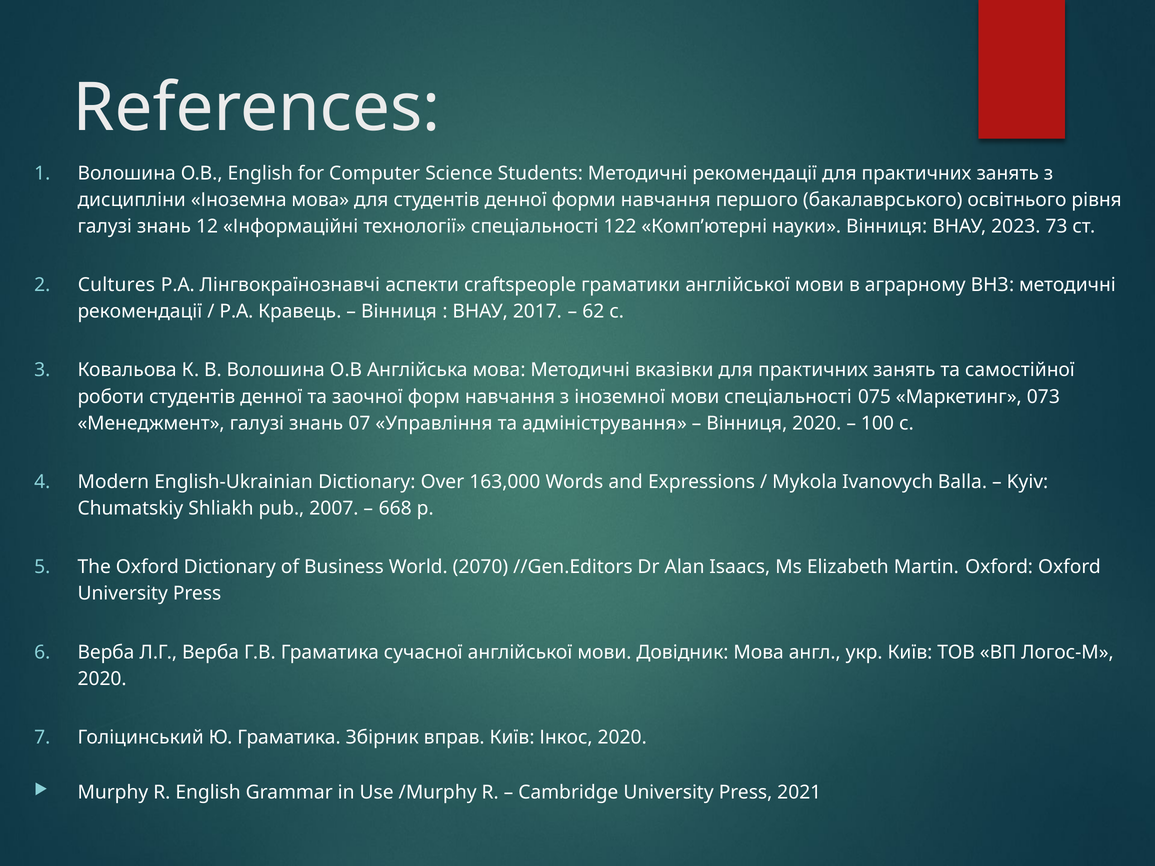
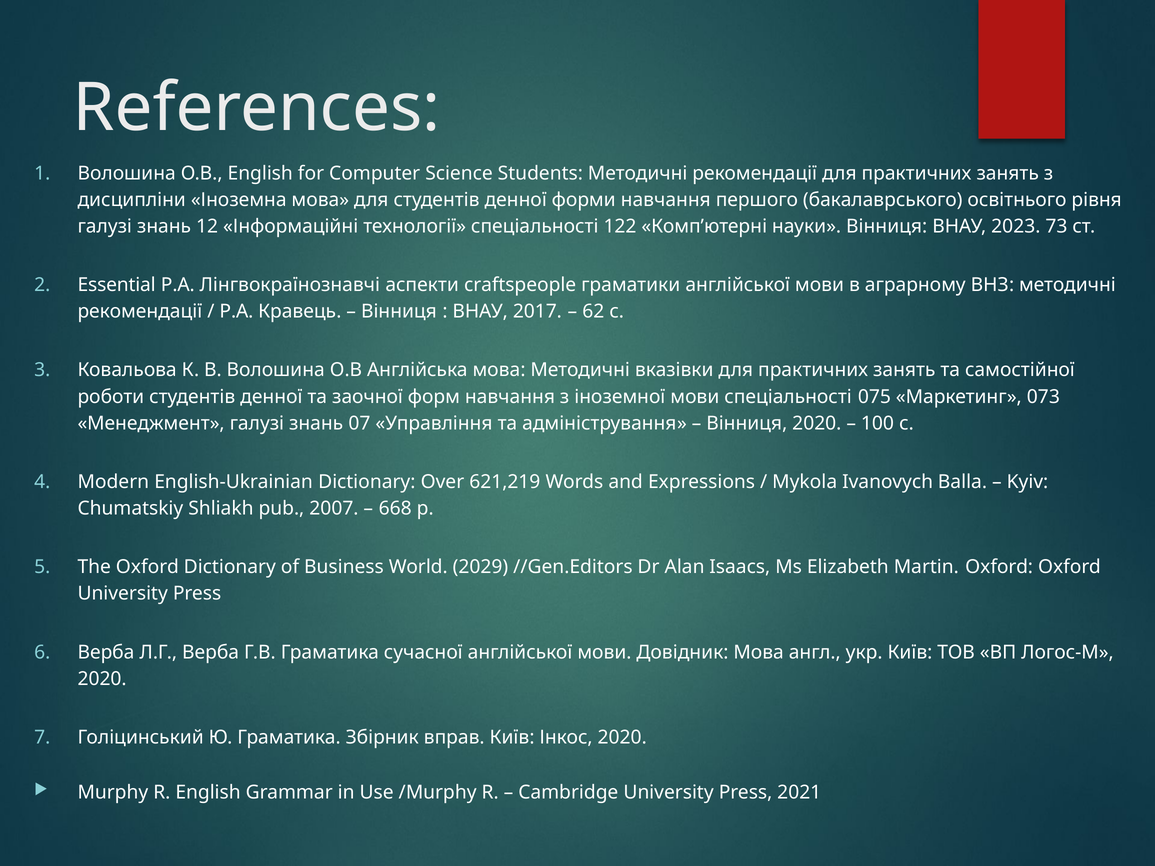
Cultures: Cultures -> Essential
163,000: 163,000 -> 621,219
2070: 2070 -> 2029
